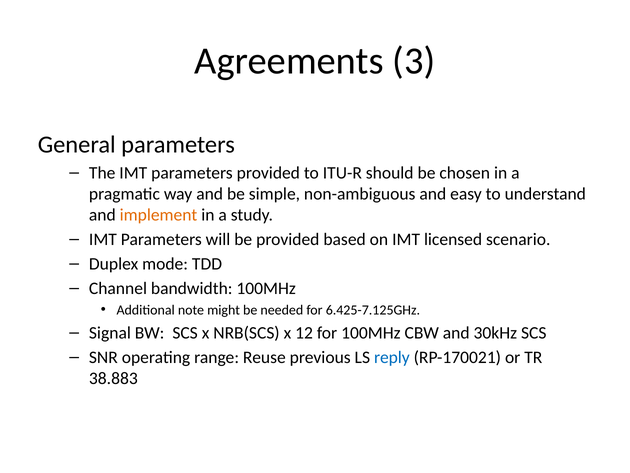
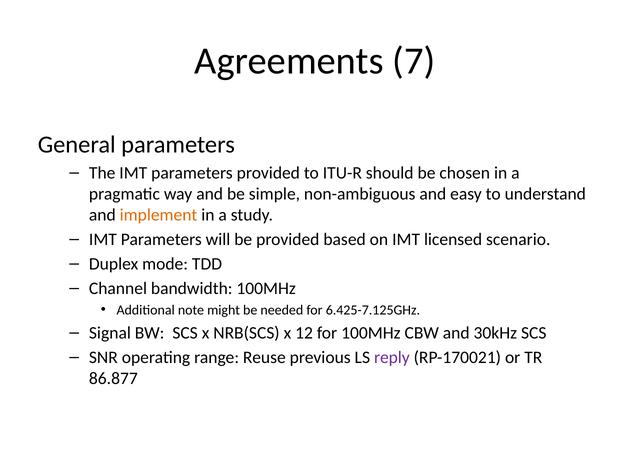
3: 3 -> 7
reply colour: blue -> purple
38.883: 38.883 -> 86.877
